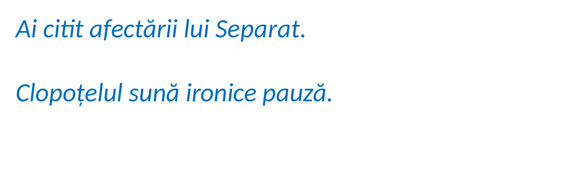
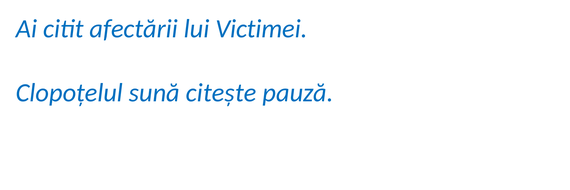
Separat: Separat -> Victimei
ironice: ironice -> citește
